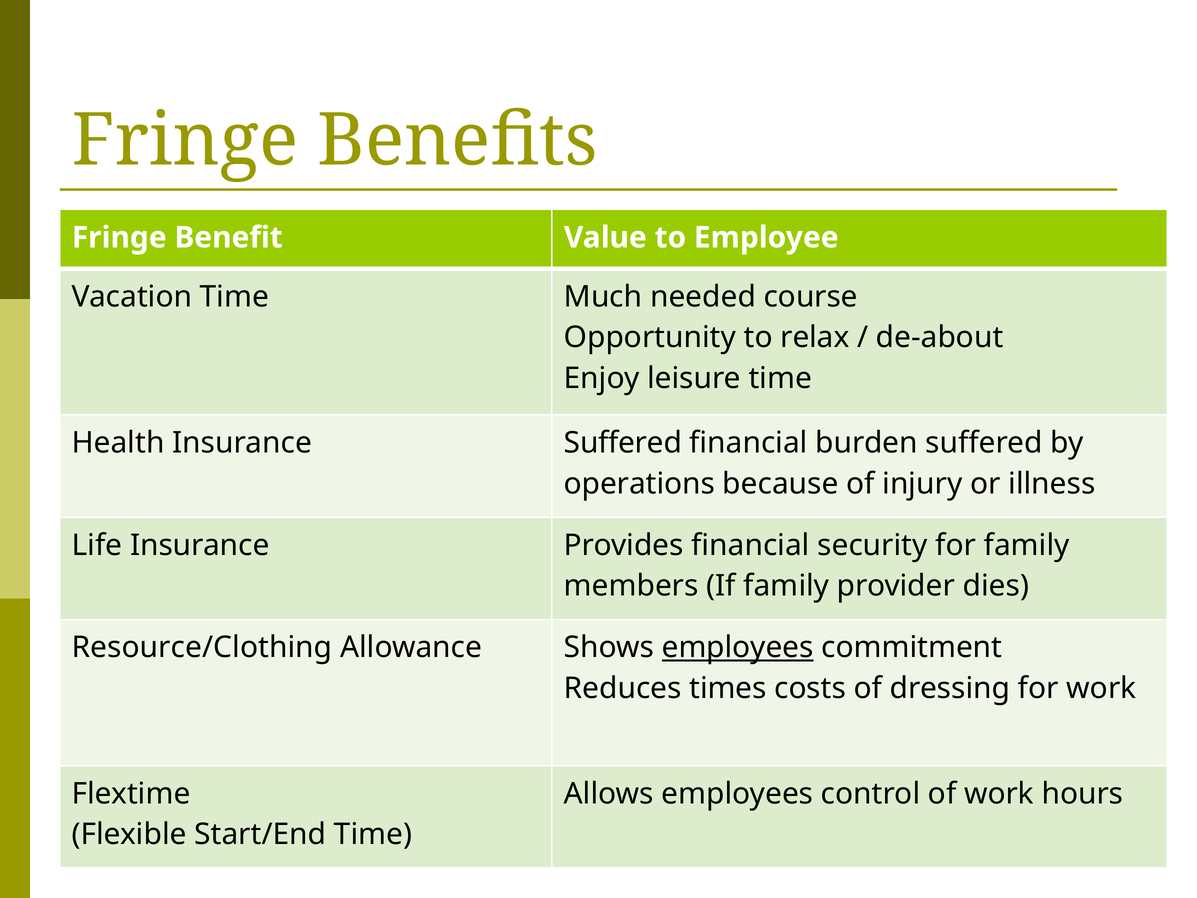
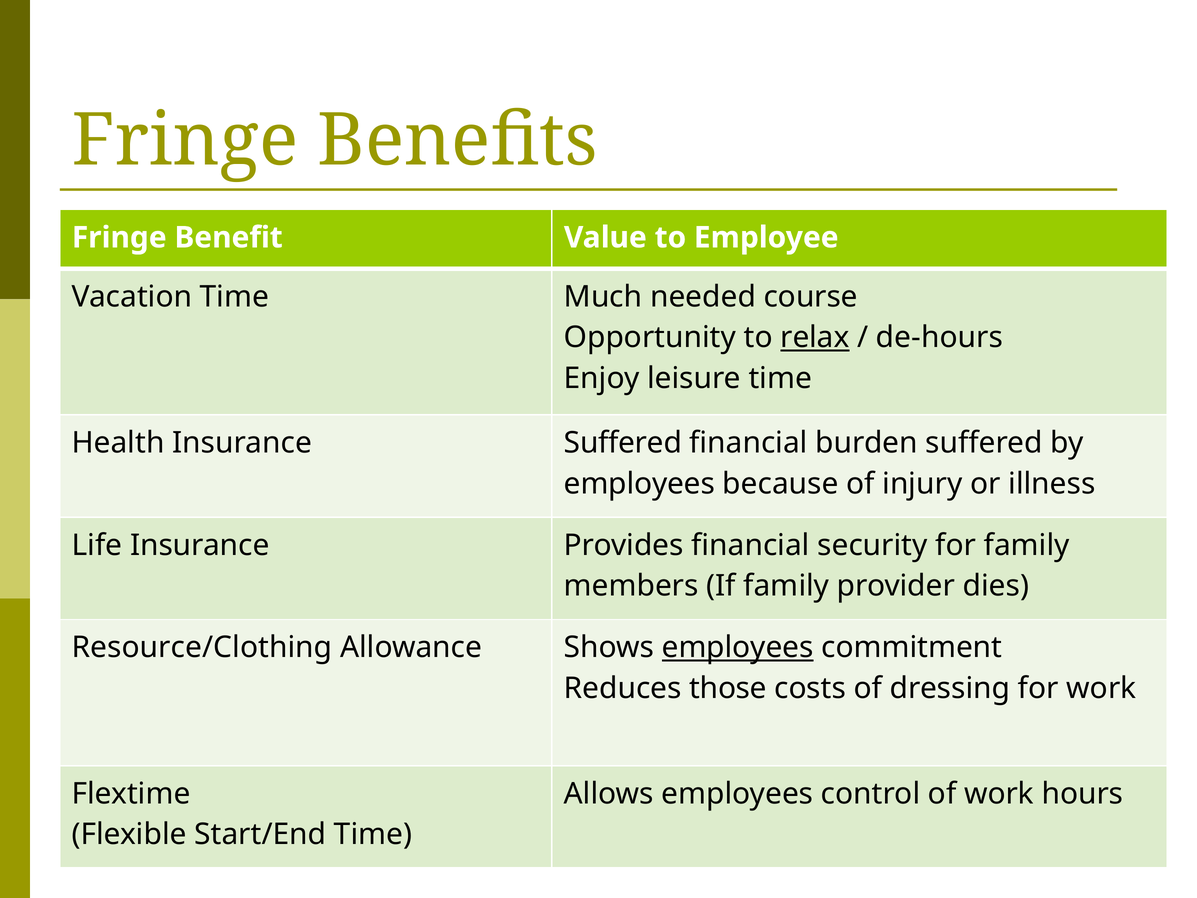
relax underline: none -> present
de-about: de-about -> de-hours
operations at (639, 484): operations -> employees
times: times -> those
